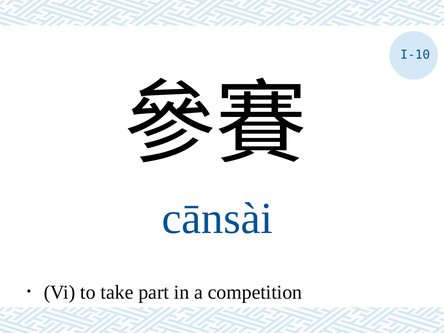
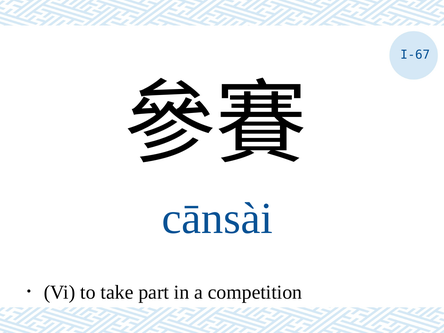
I-10: I-10 -> I-67
